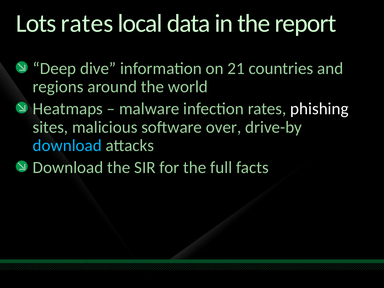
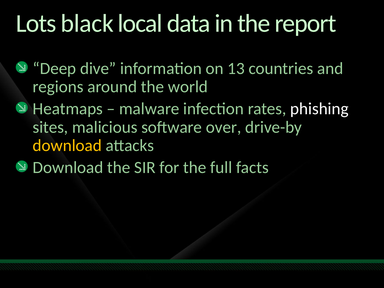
Lots rates: rates -> black
21: 21 -> 13
download at (67, 146) colour: light blue -> yellow
